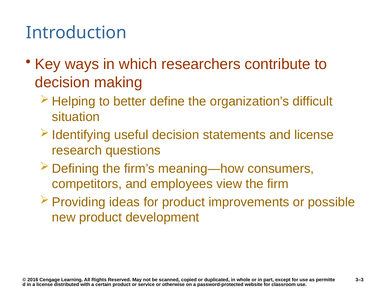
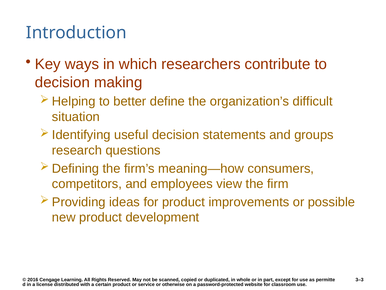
and license: license -> groups
